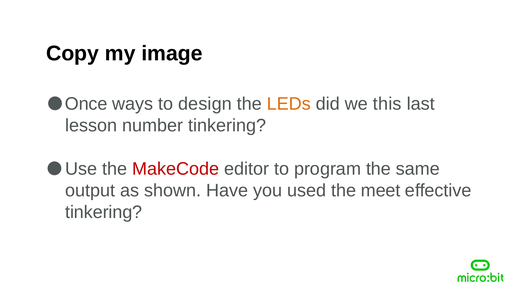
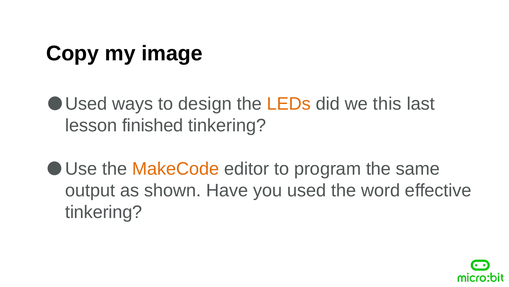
Once at (86, 104): Once -> Used
number: number -> finished
MakeCode colour: red -> orange
meet: meet -> word
